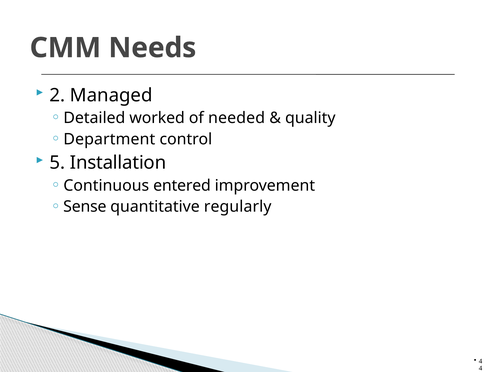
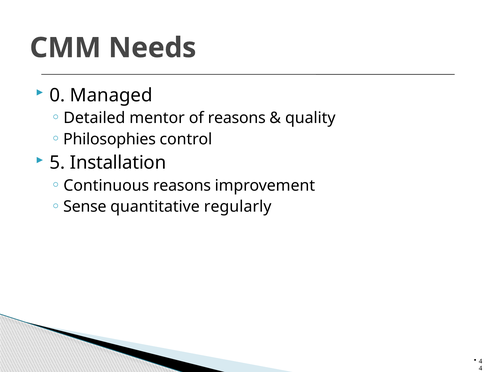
2: 2 -> 0
worked: worked -> mentor
of needed: needed -> reasons
Department: Department -> Philosophies
Continuous entered: entered -> reasons
